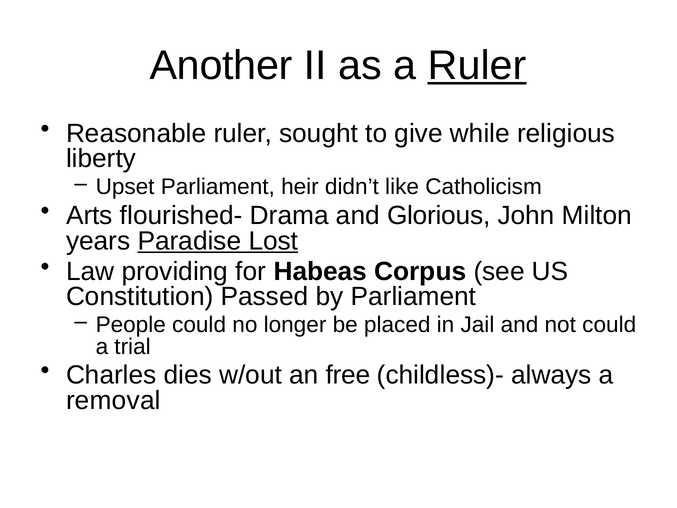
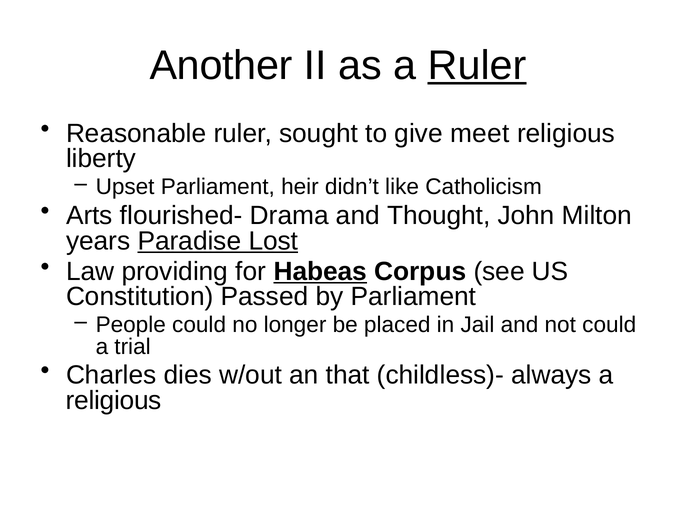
while: while -> meet
Glorious: Glorious -> Thought
Habeas underline: none -> present
free: free -> that
removal at (113, 400): removal -> religious
